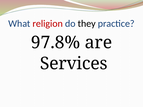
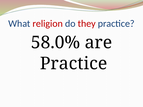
they colour: black -> red
97.8%: 97.8% -> 58.0%
Services at (74, 64): Services -> Practice
